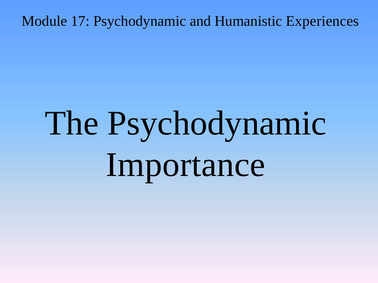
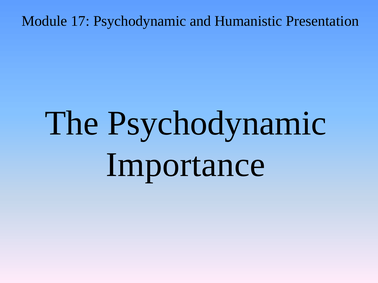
Experiences: Experiences -> Presentation
